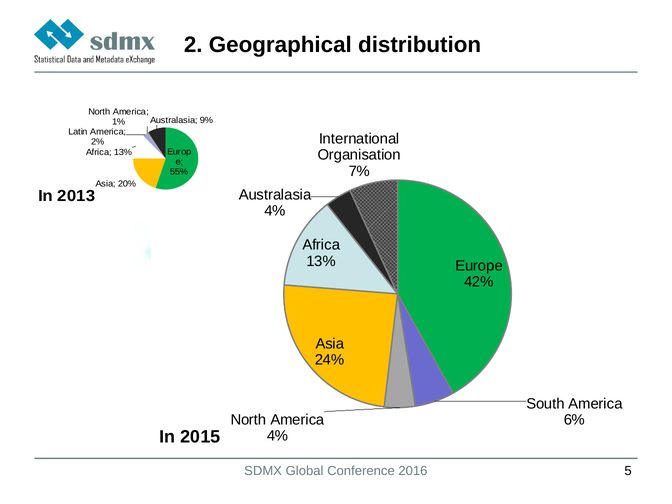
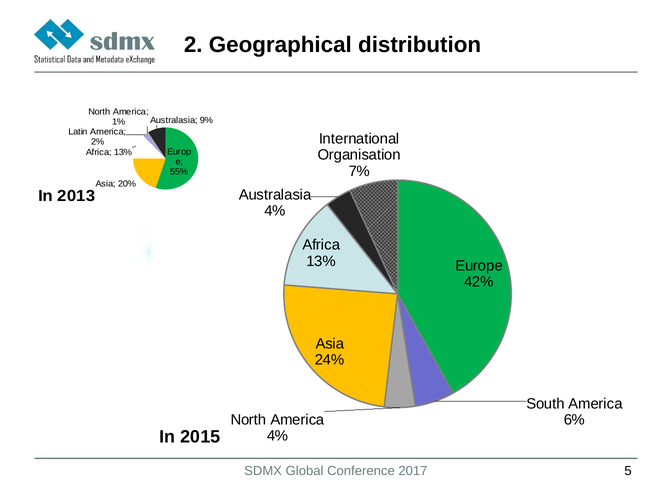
2016: 2016 -> 2017
